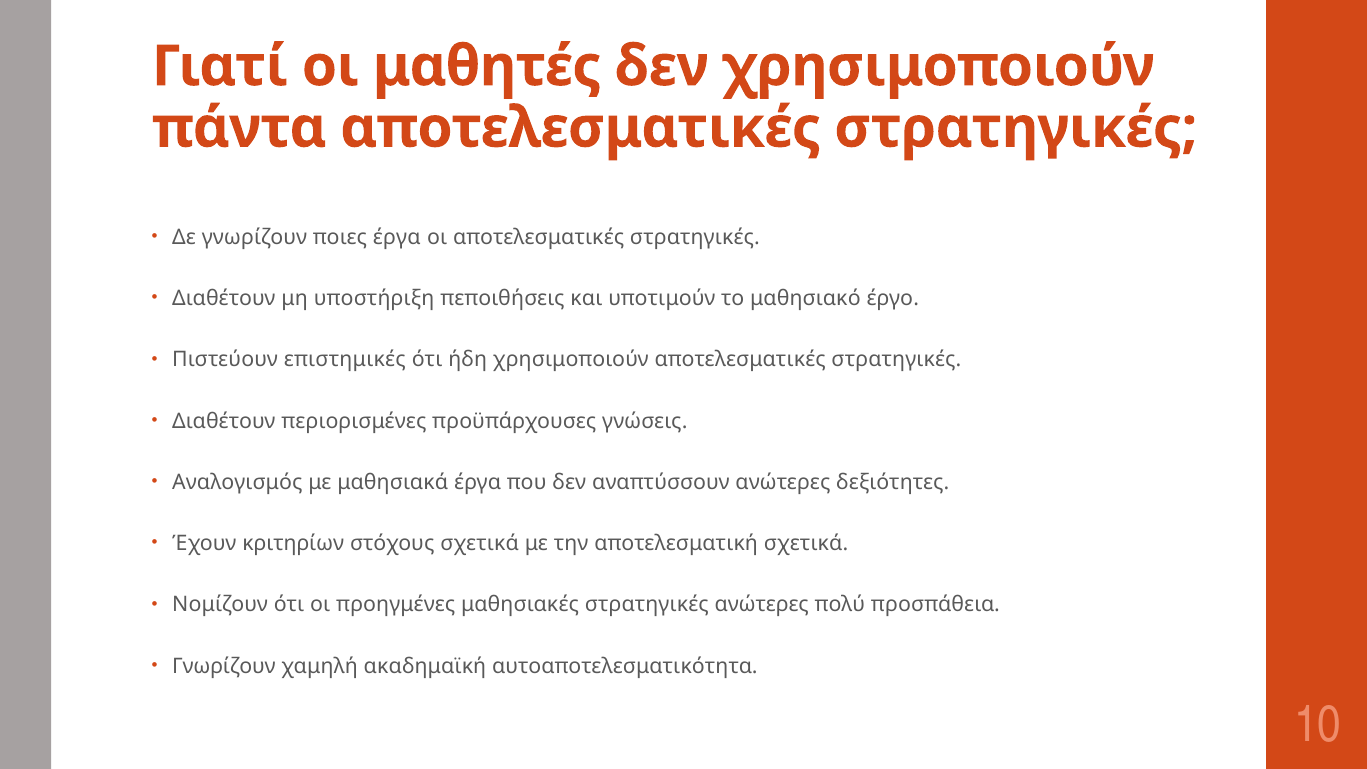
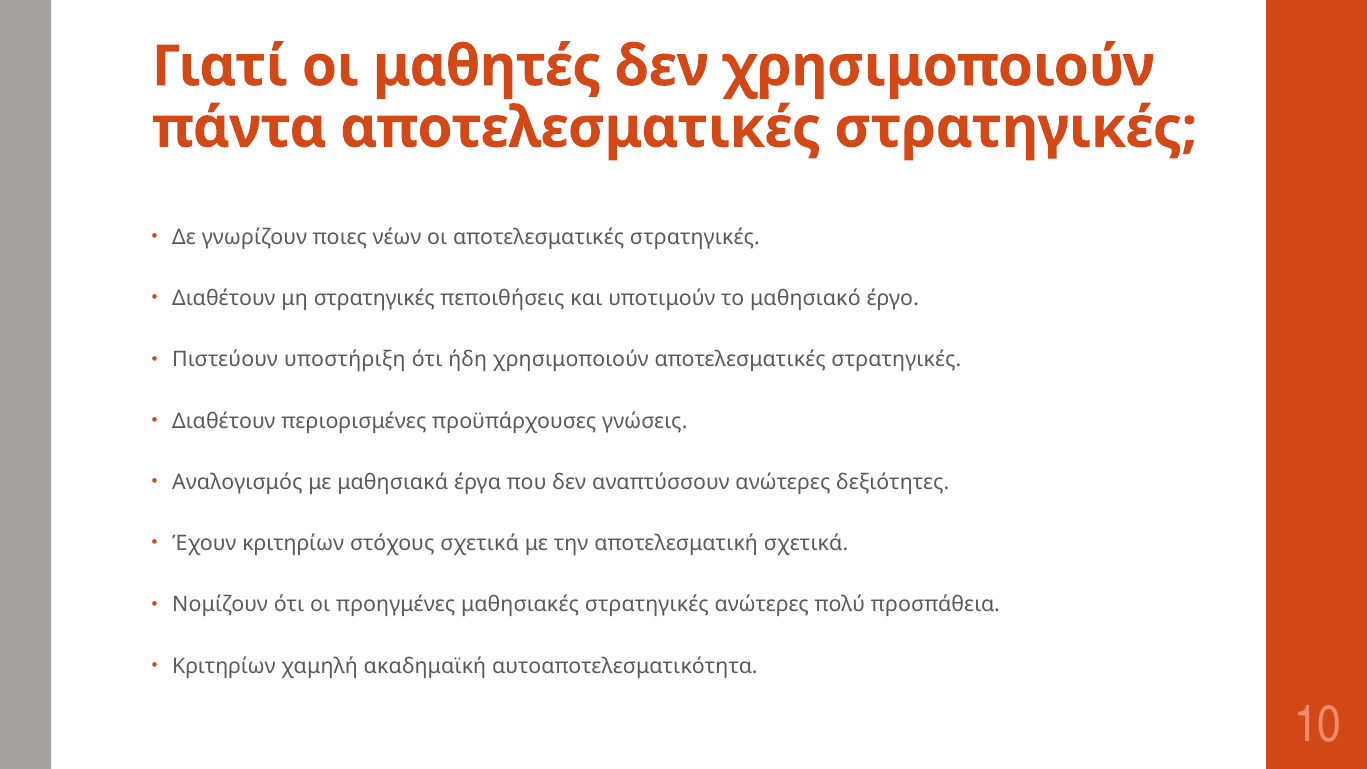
ποιες έργα: έργα -> νέων
μη υποστήριξη: υποστήριξη -> στρατηγικές
επιστημικές: επιστημικές -> υποστήριξη
Γνωρίζουν at (224, 666): Γνωρίζουν -> Κριτηρίων
